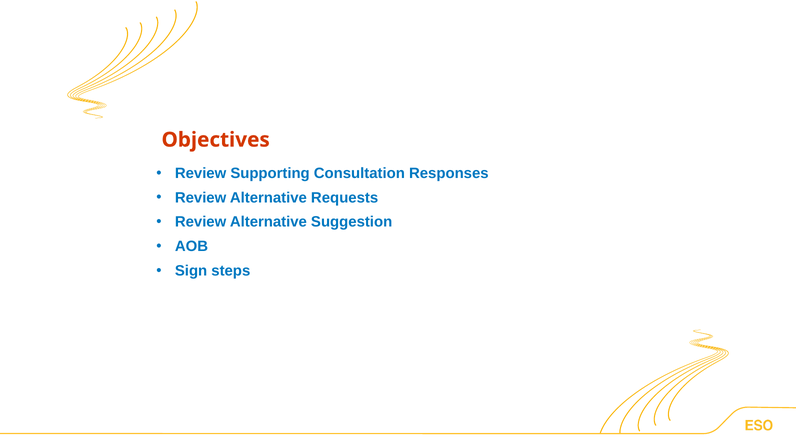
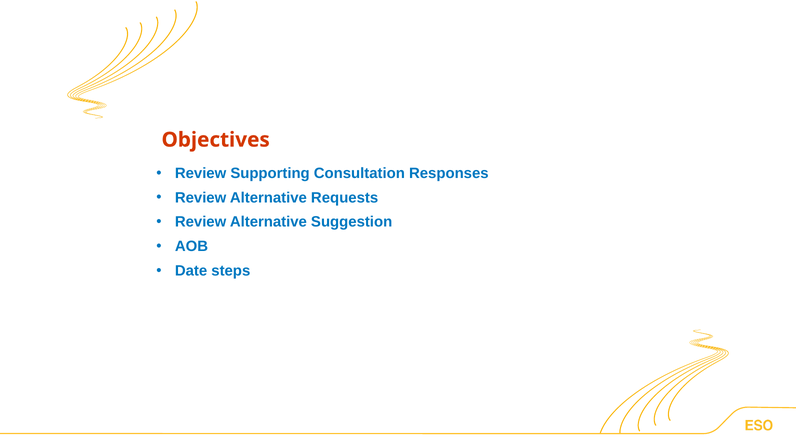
Sign: Sign -> Date
